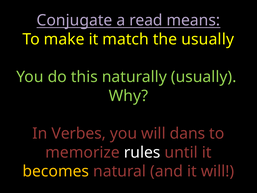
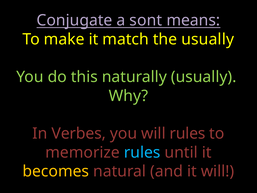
read: read -> sont
will dans: dans -> rules
rules at (142, 152) colour: white -> light blue
